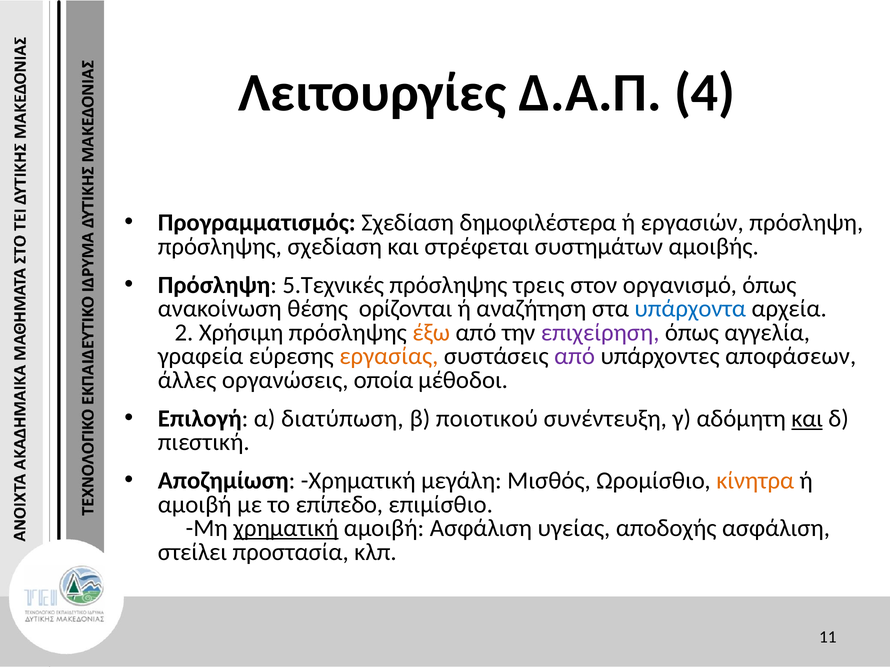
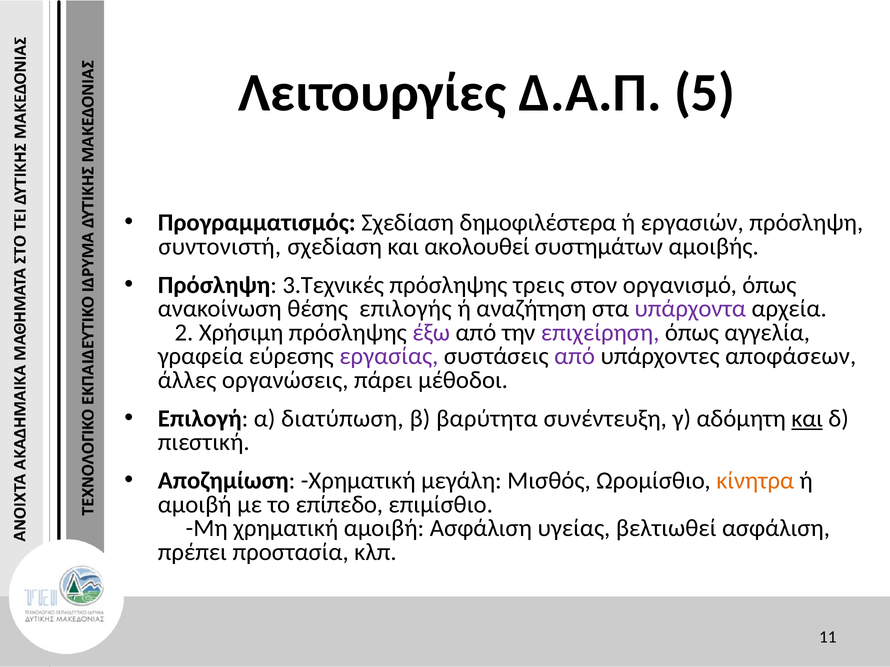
4: 4 -> 5
πρόσληψης at (220, 247): πρόσληψης -> συντονιστή
στρέφεται: στρέφεται -> ακολουθεί
5.Τεχνικές: 5.Τεχνικές -> 3.Τεχνικές
ορίζονται: ορίζονται -> επιλογής
υπάρχοντα colour: blue -> purple
έξω colour: orange -> purple
εργασίας colour: orange -> purple
οποία: οποία -> πάρει
ποιοτικού: ποιοτικού -> βαρύτητα
χρηματική at (286, 529) underline: present -> none
αποδοχής: αποδοχής -> βελτιωθεί
στείλει: στείλει -> πρέπει
